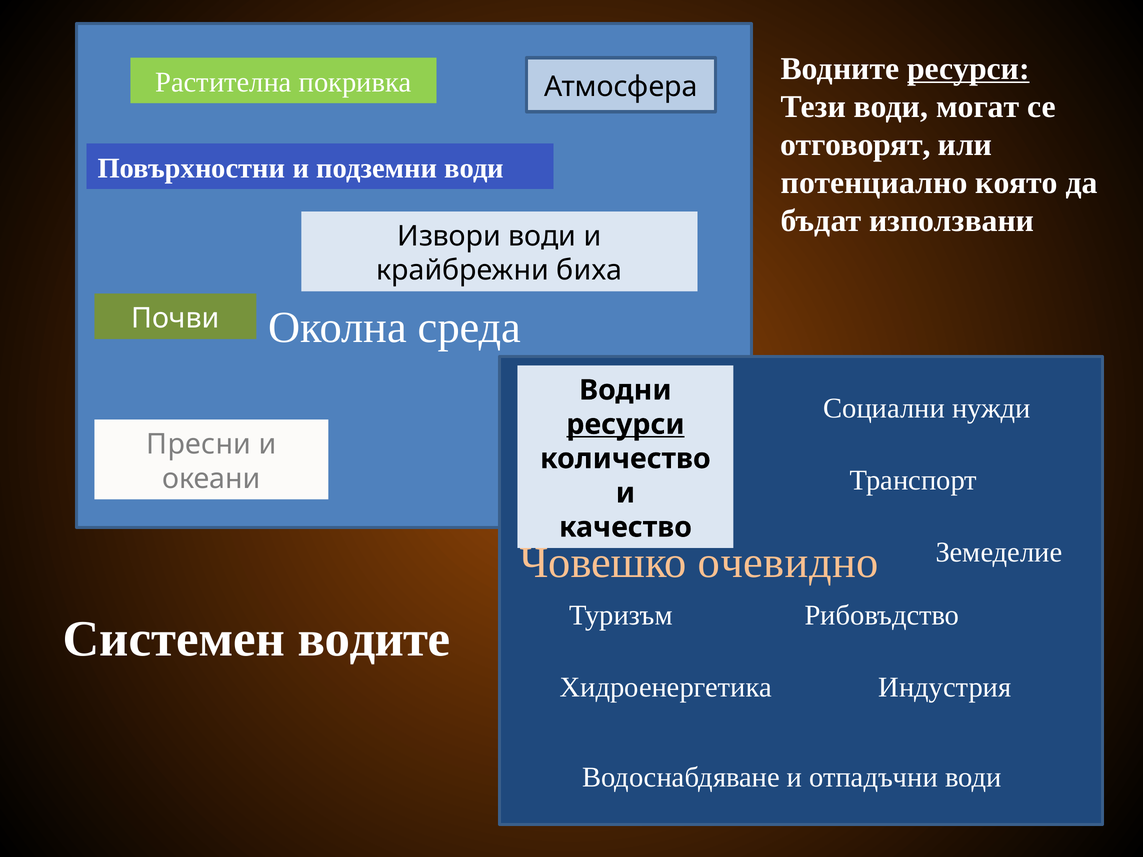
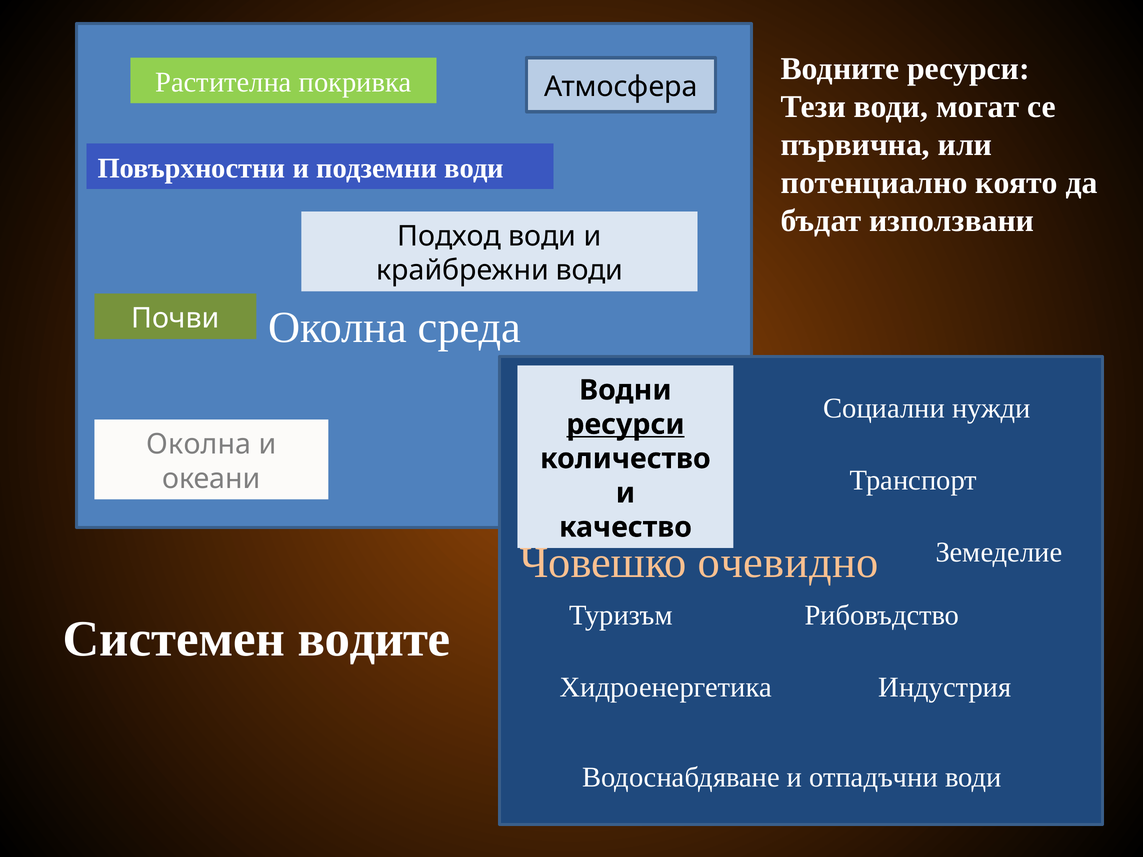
ресурси at (969, 69) underline: present -> none
отговорят: отговорят -> първична
Извори: Извори -> Подход
крайбрежни биха: биха -> води
Пресни at (199, 444): Пресни -> Околна
